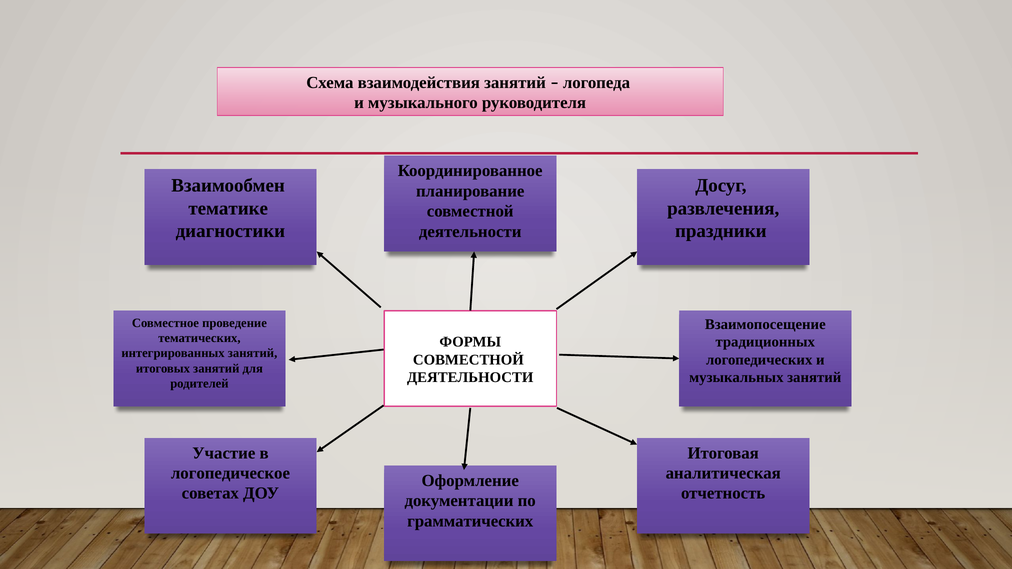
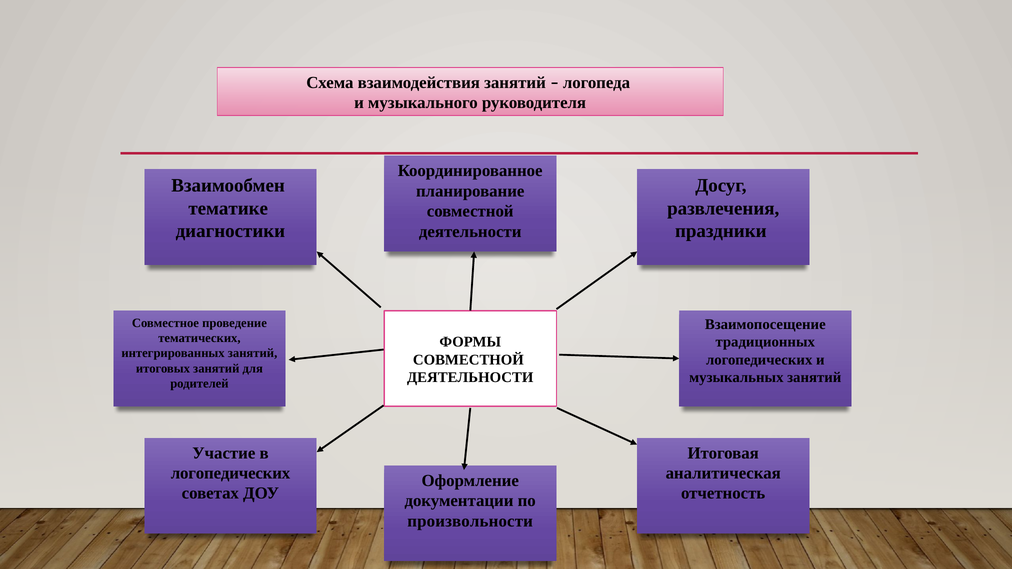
логопедическое at (230, 473): логопедическое -> логопедических
грамматических: грамматических -> произвольности
